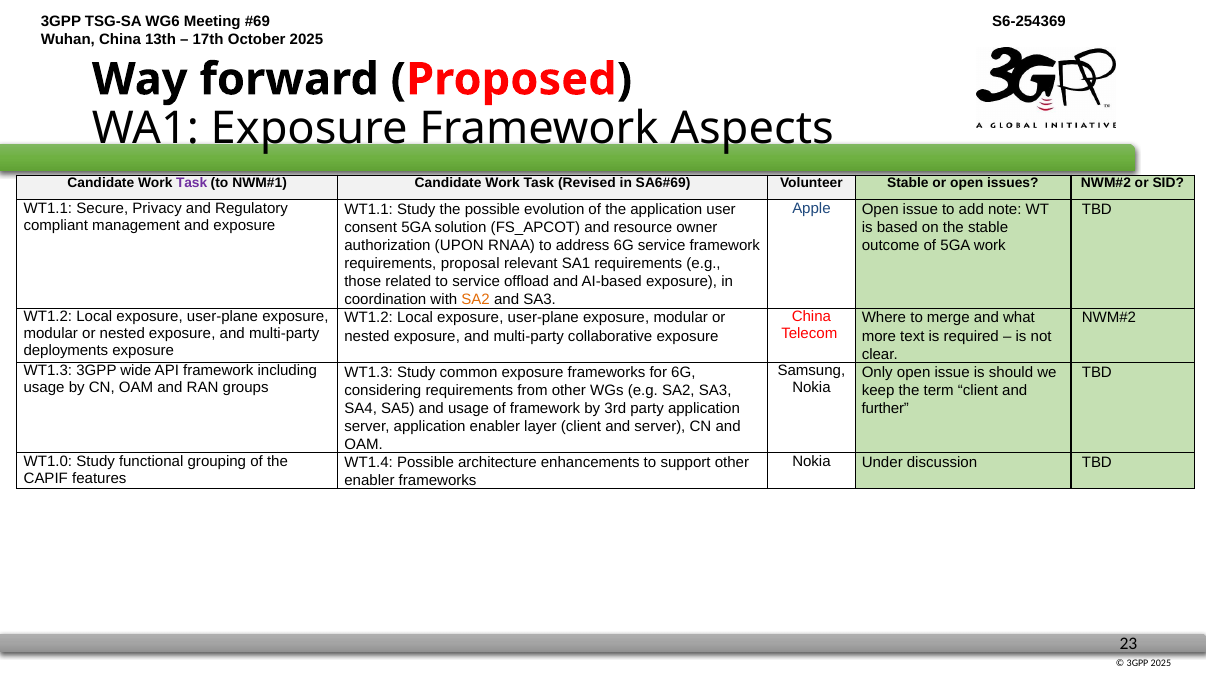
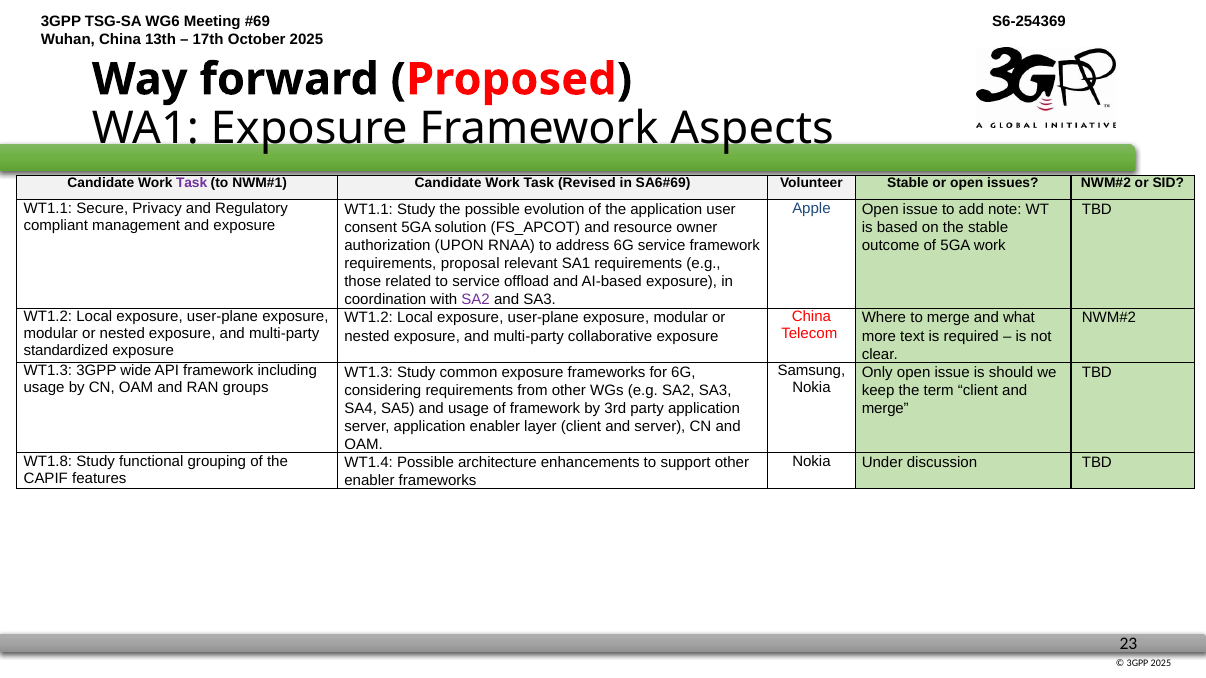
SA2 at (476, 300) colour: orange -> purple
deployments: deployments -> standardized
further at (885, 408): further -> merge
WT1.0: WT1.0 -> WT1.8
